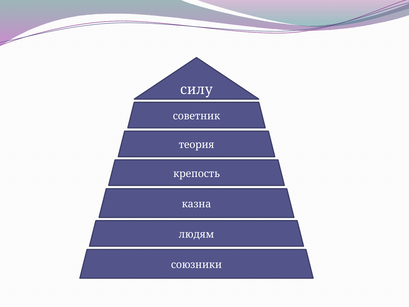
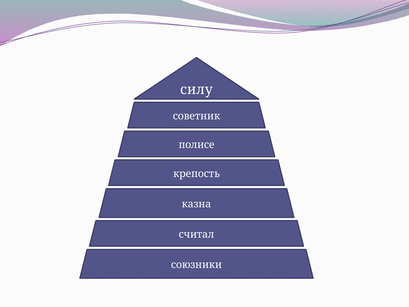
теория: теория -> полисе
людям: людям -> считал
